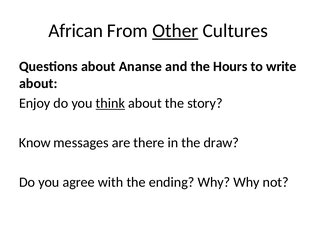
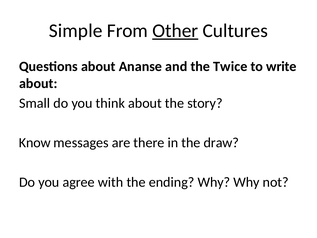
African: African -> Simple
Hours: Hours -> Twice
Enjoy: Enjoy -> Small
think underline: present -> none
